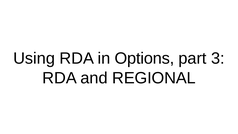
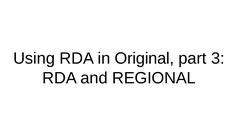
Options: Options -> Original
